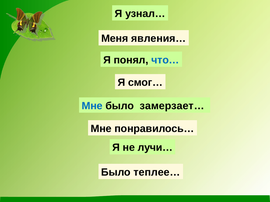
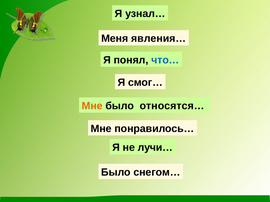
Мне at (92, 106) colour: blue -> orange
замерзает…: замерзает… -> относятся…
теплее…: теплее… -> снегом…
